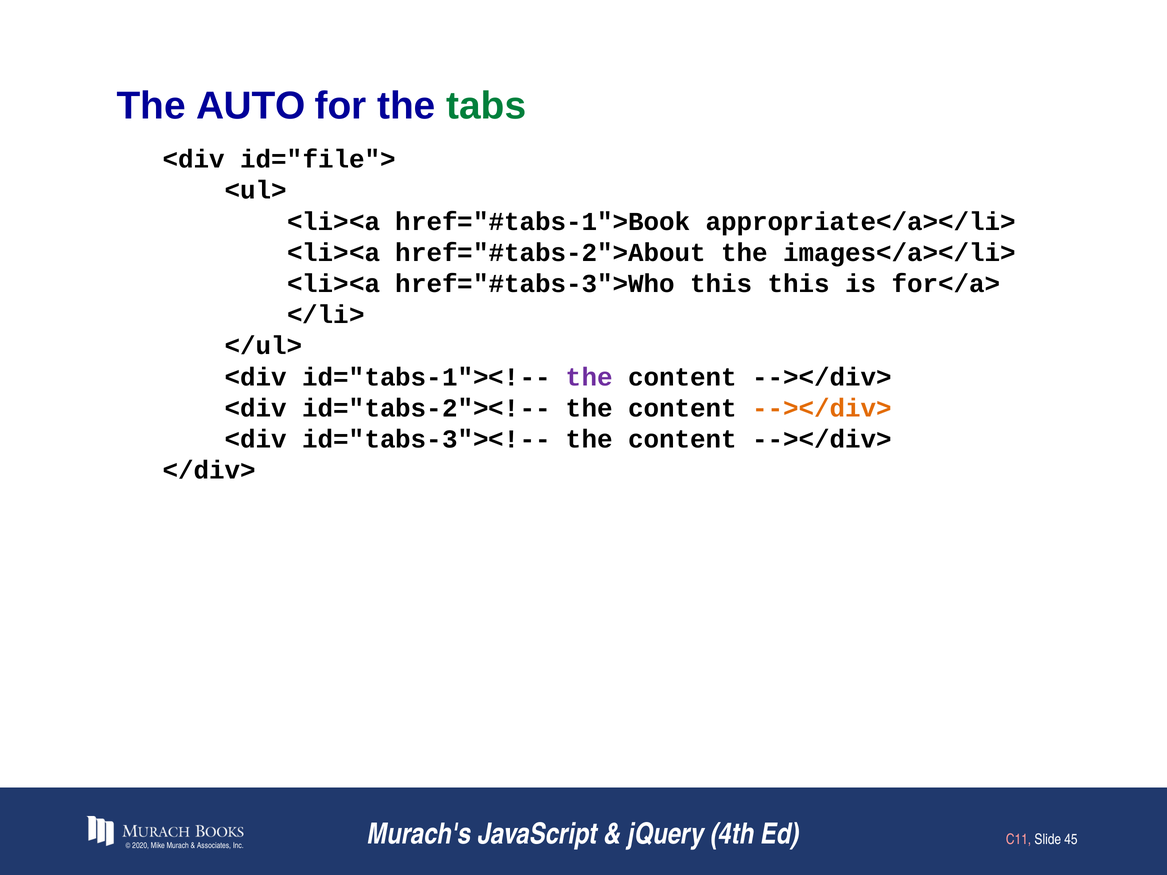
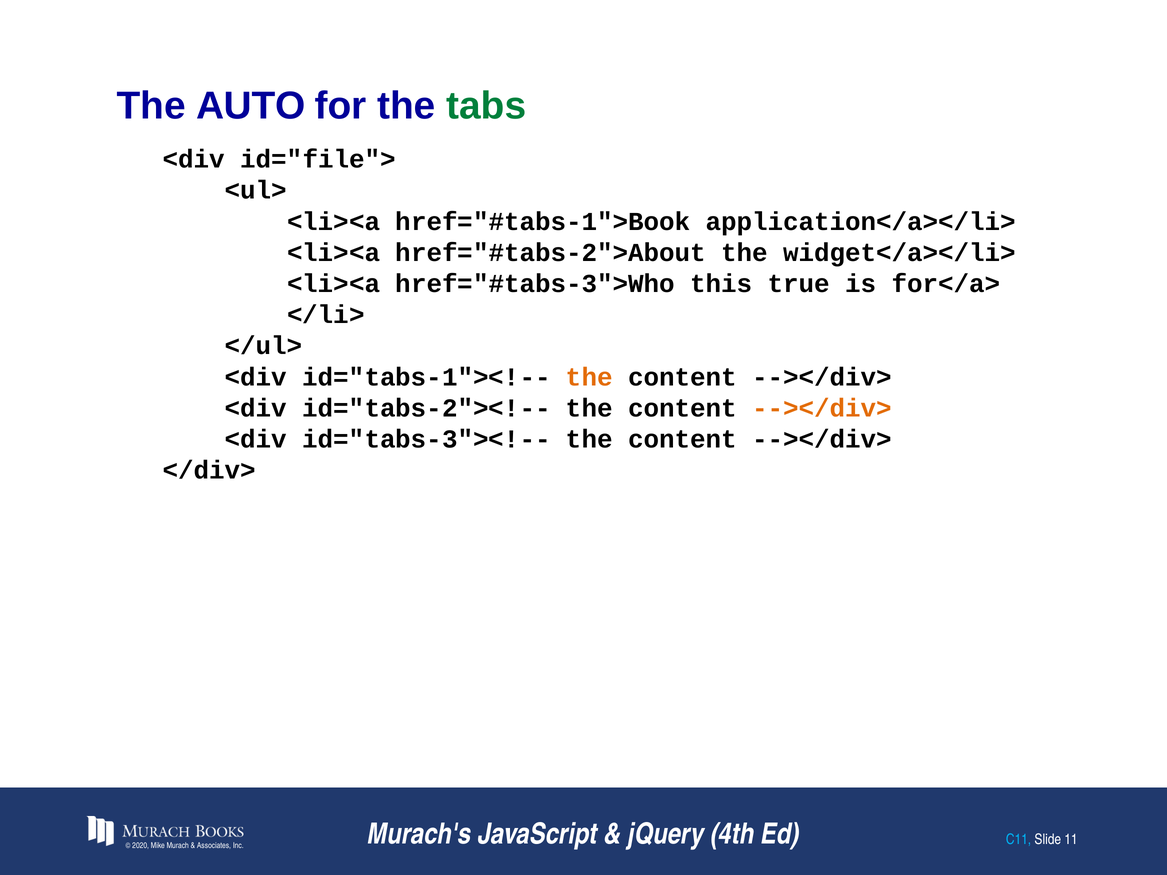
appropriate</a></li>: appropriate</a></li> -> application</a></li>
images</a></li>: images</a></li> -> widget</a></li>
this this: this -> true
the at (589, 377) colour: purple -> orange
C11 colour: pink -> light blue
45: 45 -> 11
